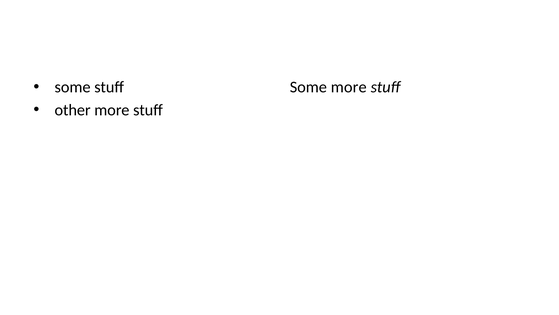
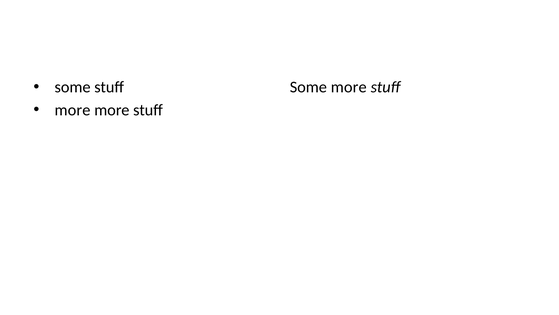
other at (73, 110): other -> more
